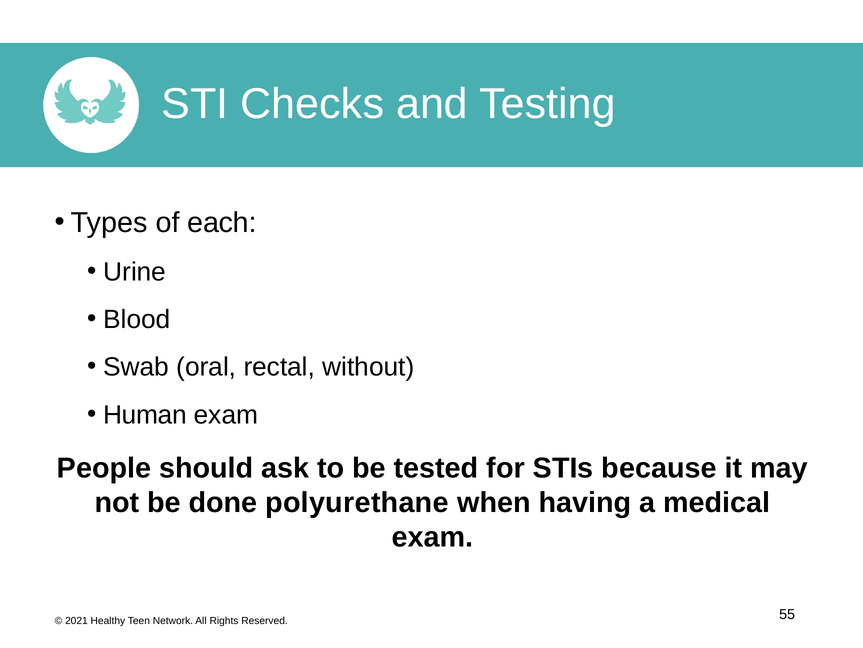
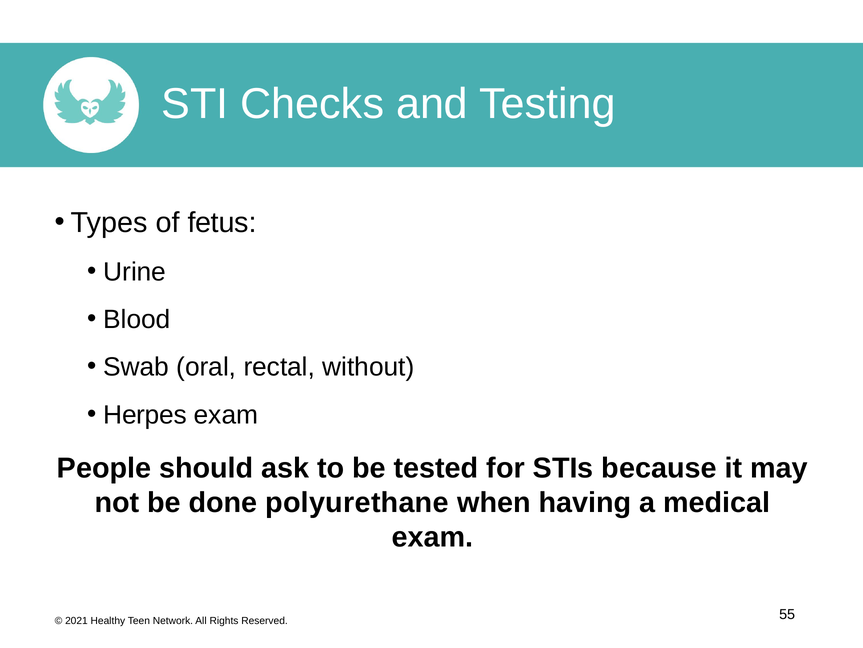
each: each -> fetus
Human: Human -> Herpes
